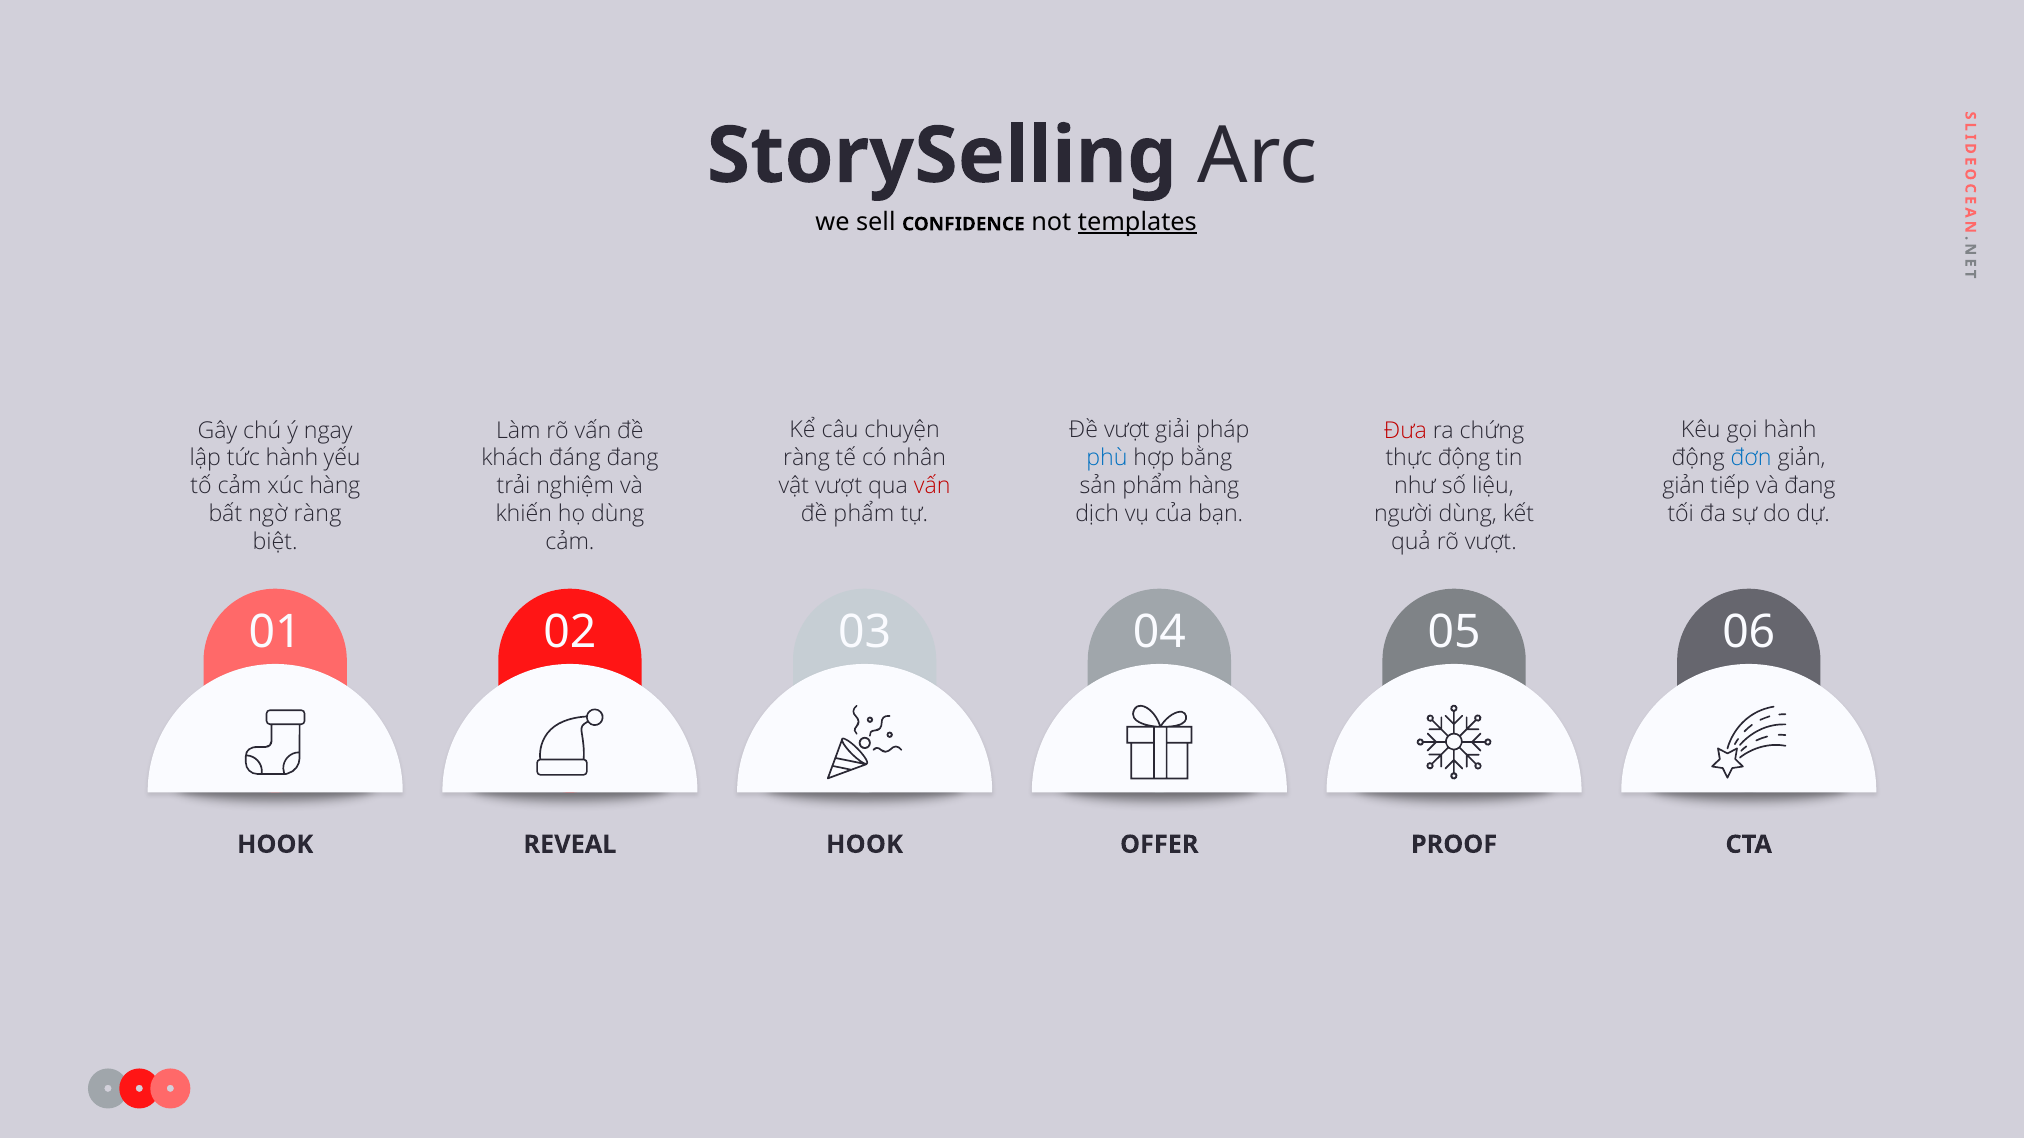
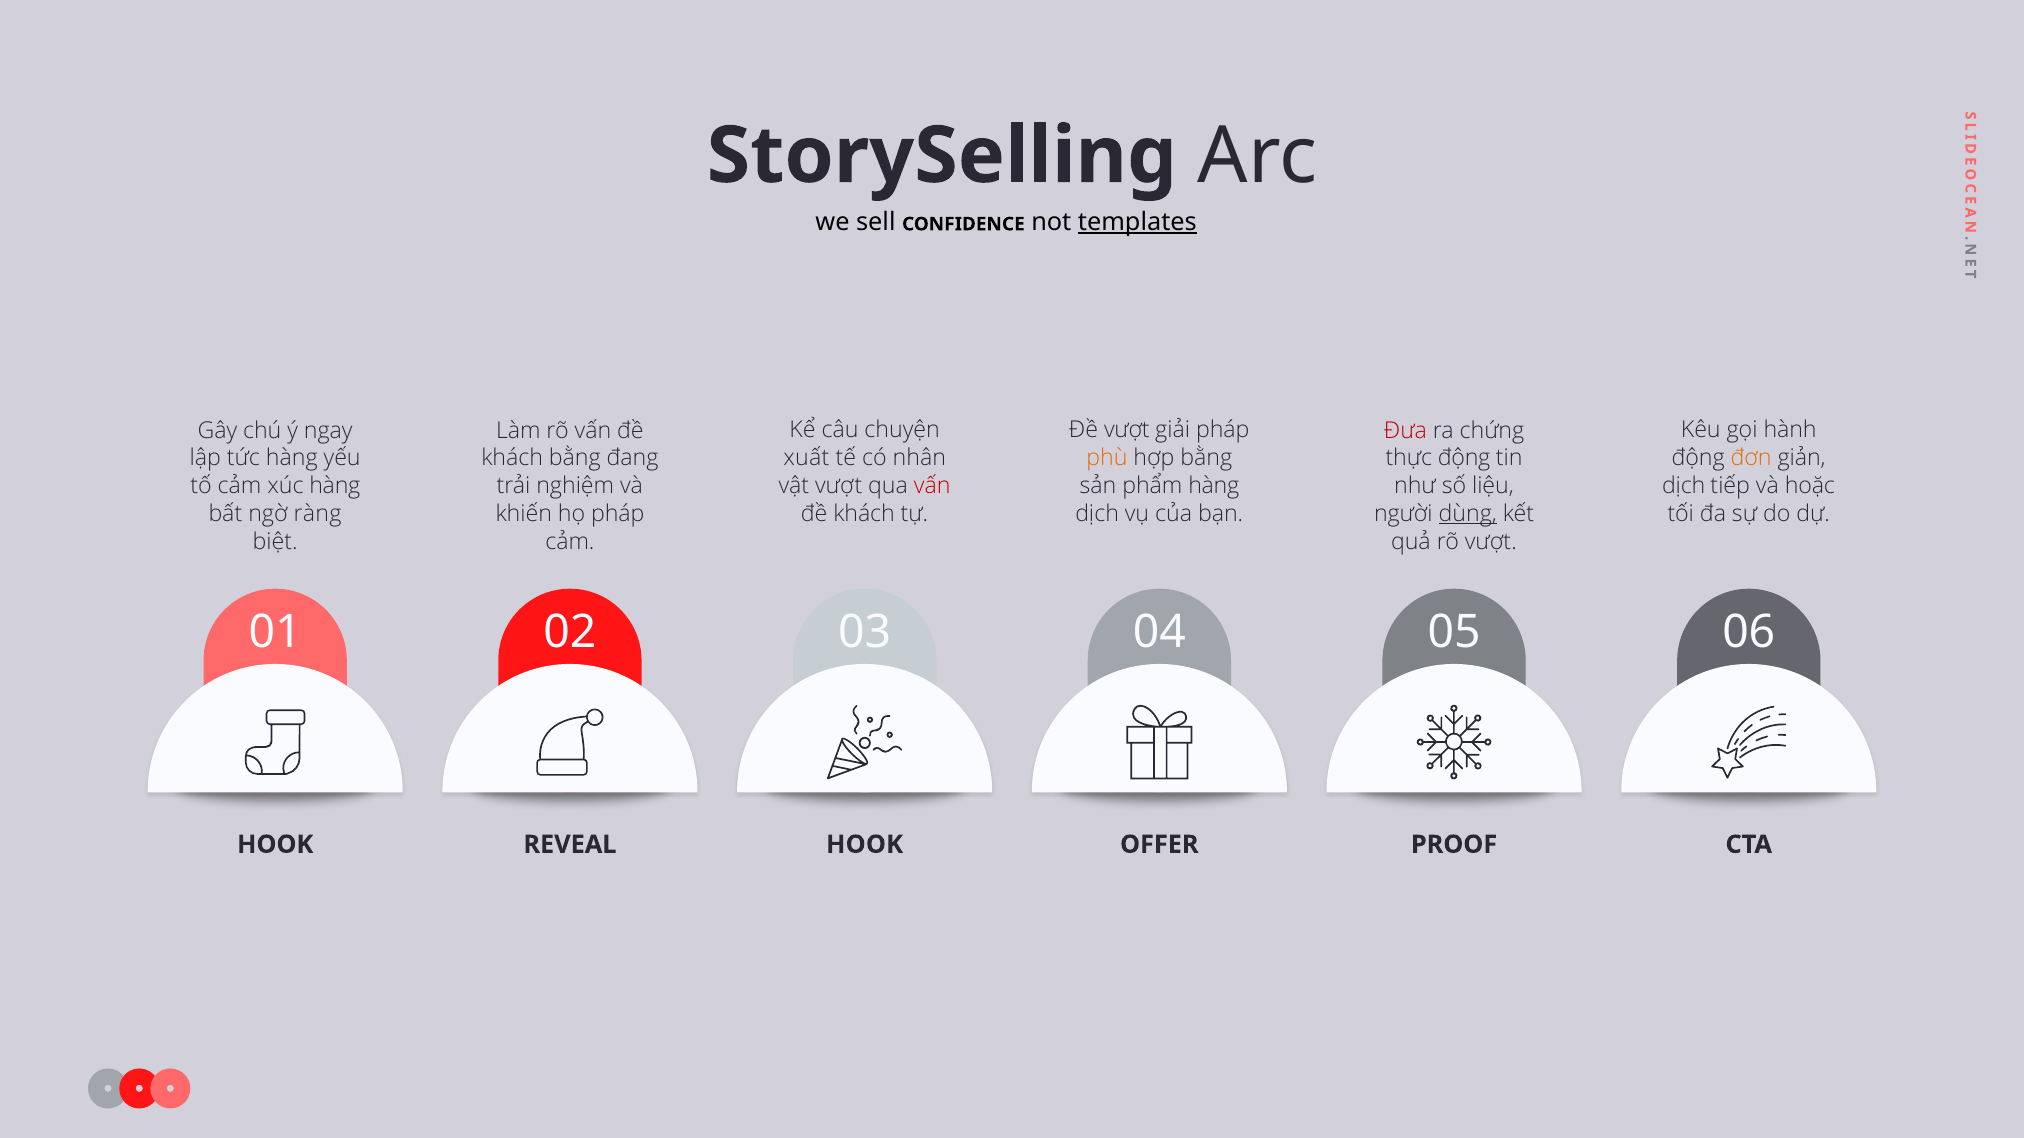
tức hành: hành -> hàng
khách đáng: đáng -> bằng
ràng at (807, 458): ràng -> xuất
phù colour: blue -> orange
đơn colour: blue -> orange
giản at (1684, 486): giản -> dịch
và đang: đang -> hoặc
họ dùng: dùng -> pháp
phẩm at (864, 514): phẩm -> khách
dùng at (1468, 514) underline: none -> present
